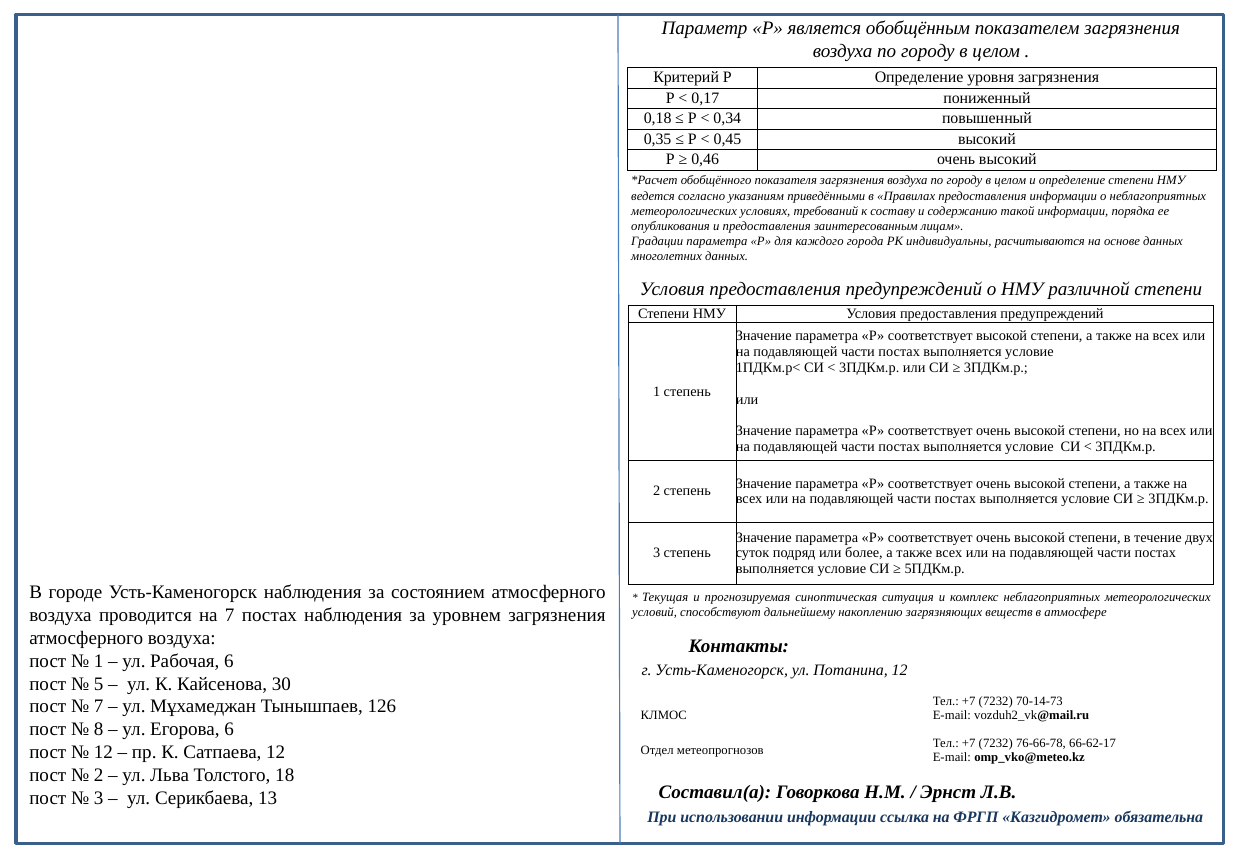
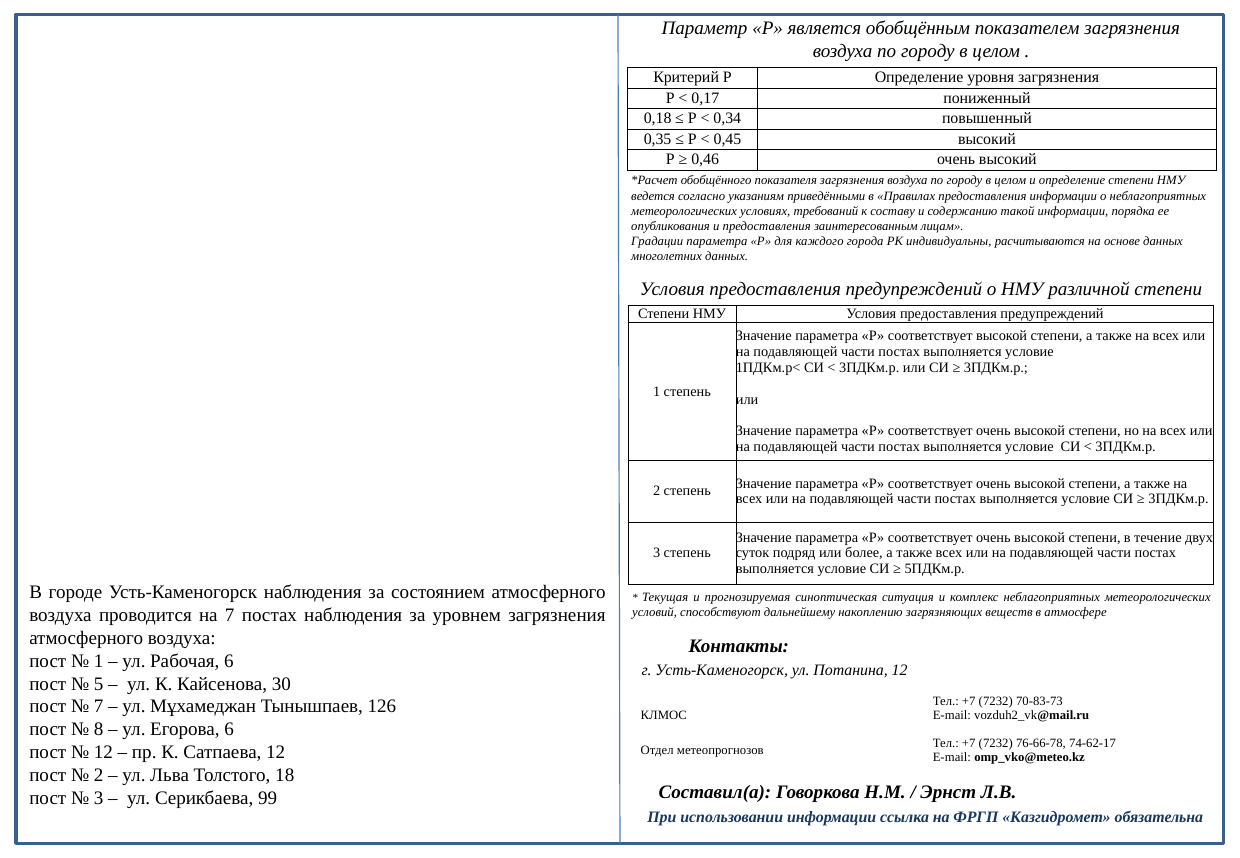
70-14-73: 70-14-73 -> 70-83-73
66-62-17: 66-62-17 -> 74-62-17
13: 13 -> 99
